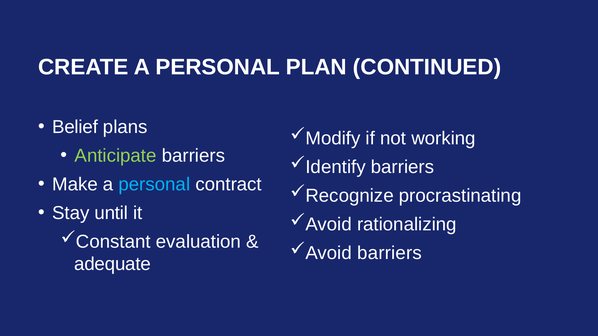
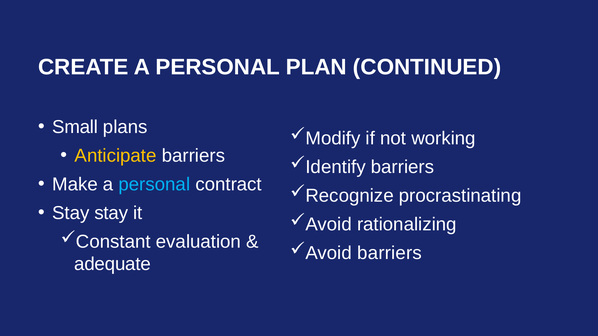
Belief: Belief -> Small
Anticipate colour: light green -> yellow
Stay until: until -> stay
